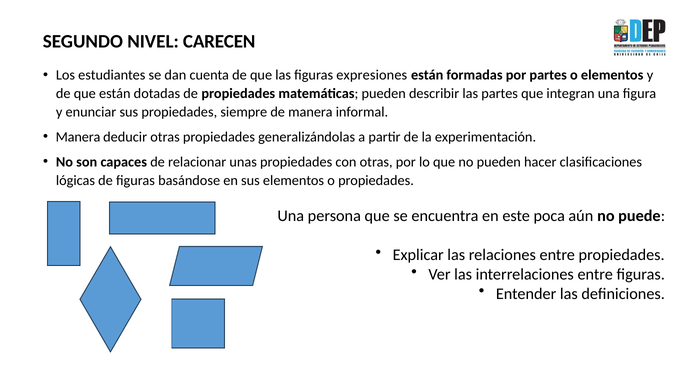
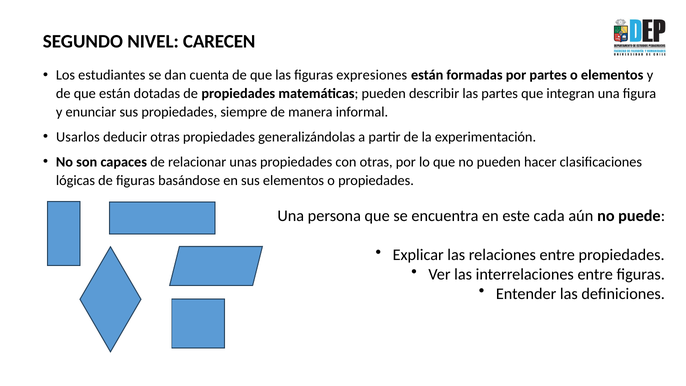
Manera at (78, 137): Manera -> Usarlos
poca: poca -> cada
